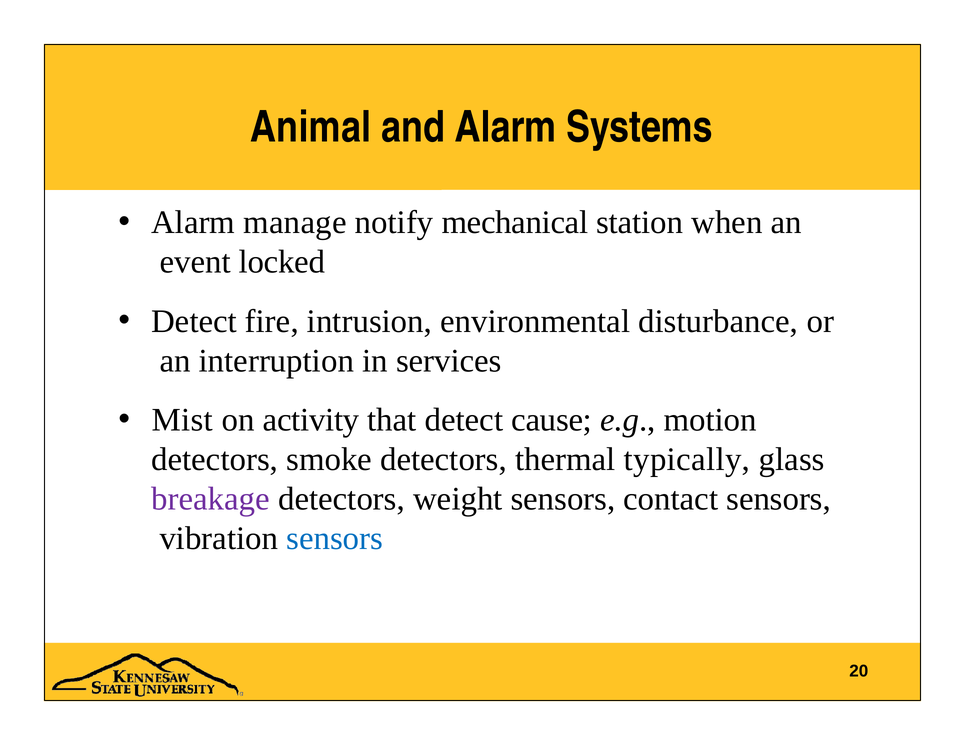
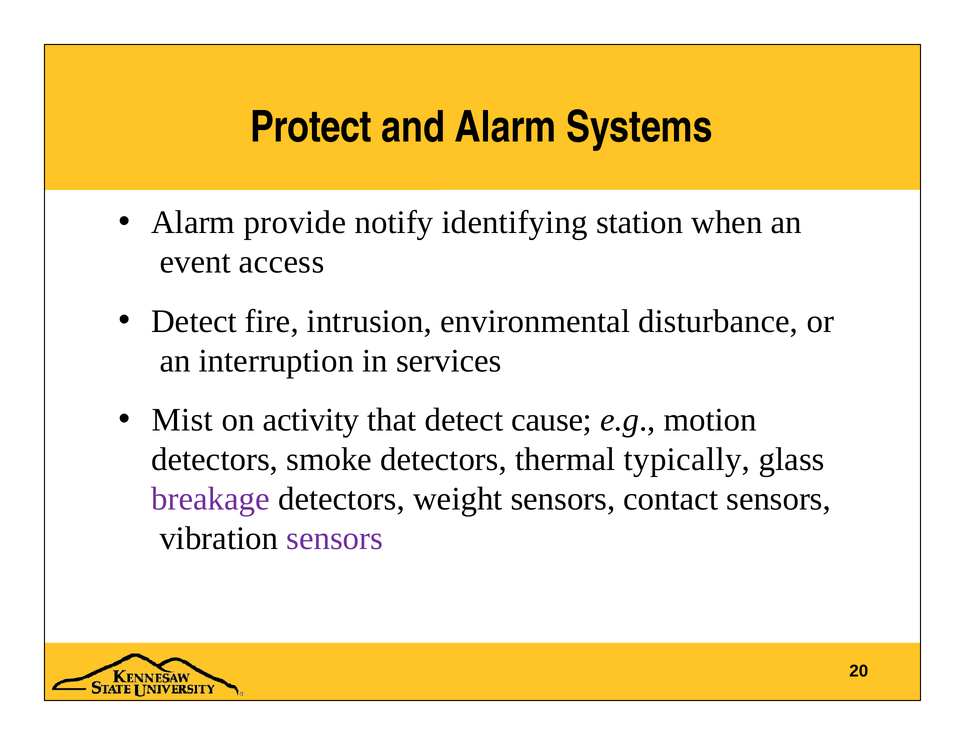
Animal: Animal -> Protect
manage: manage -> provide
mechanical: mechanical -> identifying
locked: locked -> access
sensors at (335, 539) colour: blue -> purple
